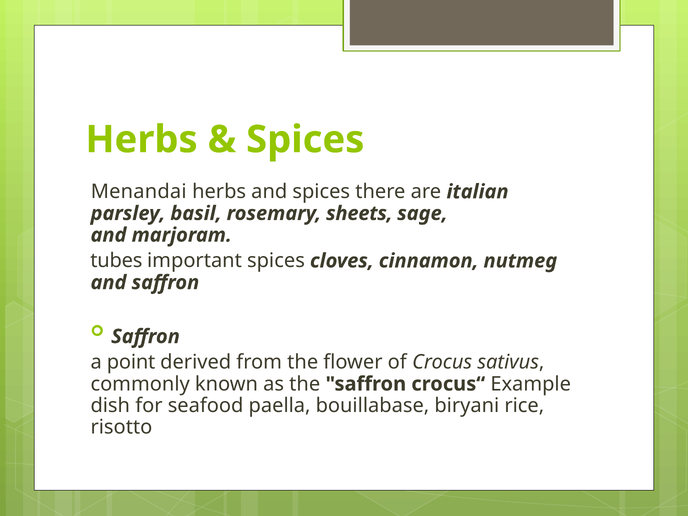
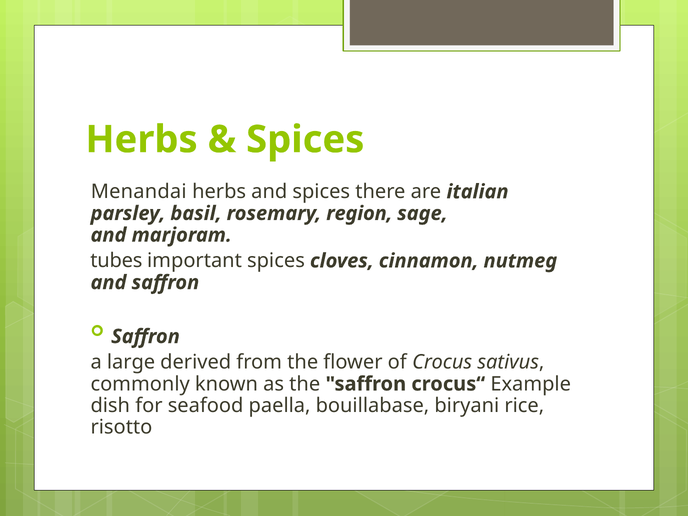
sheets: sheets -> region
point: point -> large
